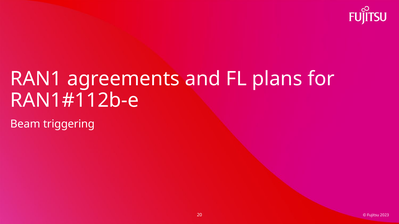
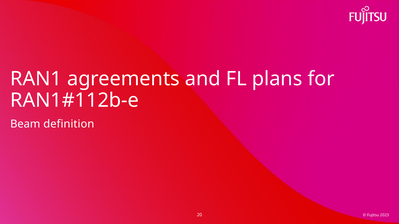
triggering: triggering -> definition
